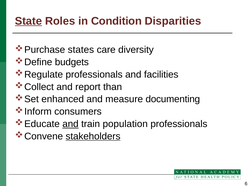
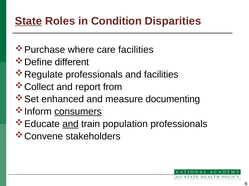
states: states -> where
care diversity: diversity -> facilities
budgets: budgets -> different
than: than -> from
consumers underline: none -> present
stakeholders underline: present -> none
